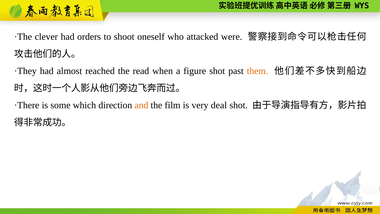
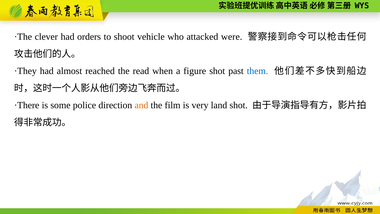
oneself: oneself -> vehicle
them colour: orange -> blue
which: which -> police
deal: deal -> land
